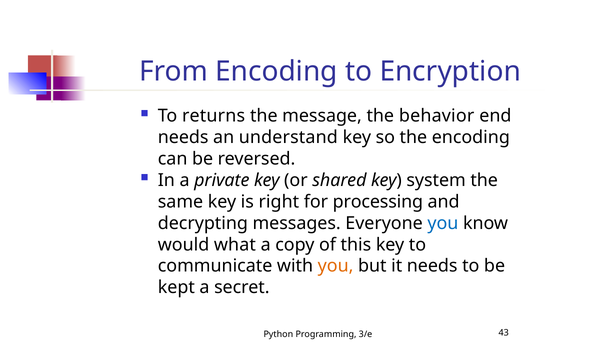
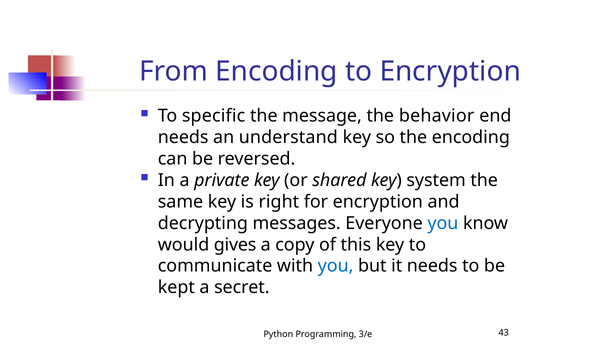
returns: returns -> specific
for processing: processing -> encryption
what: what -> gives
you at (336, 266) colour: orange -> blue
